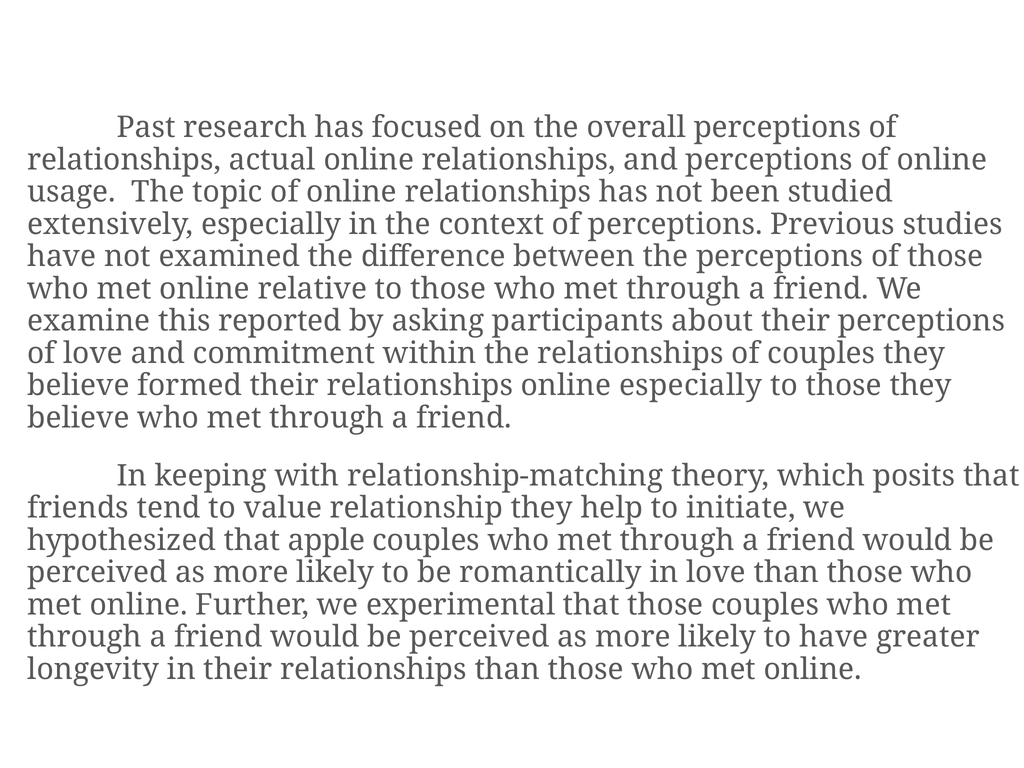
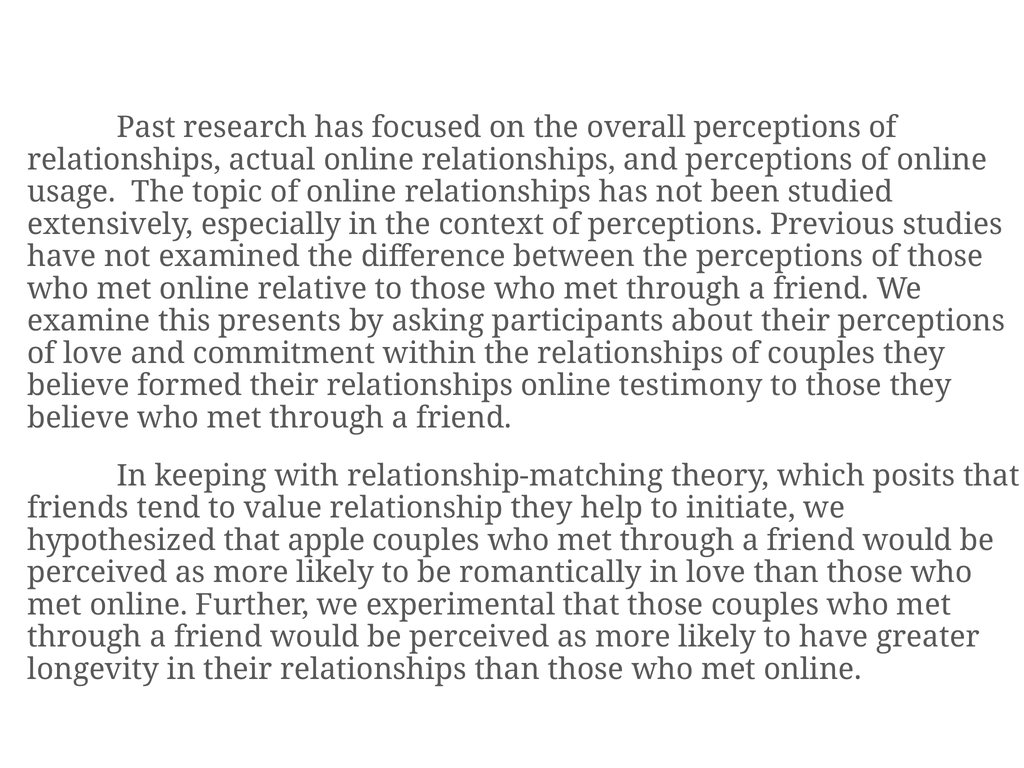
reported: reported -> presents
online especially: especially -> testimony
